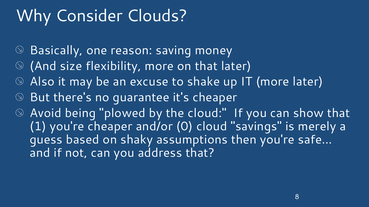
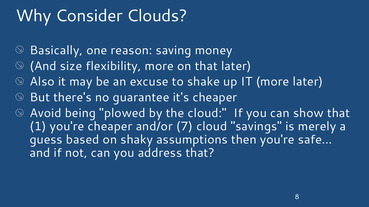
0: 0 -> 7
